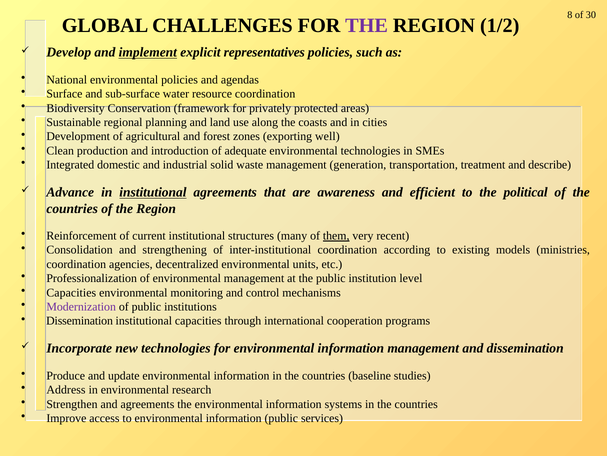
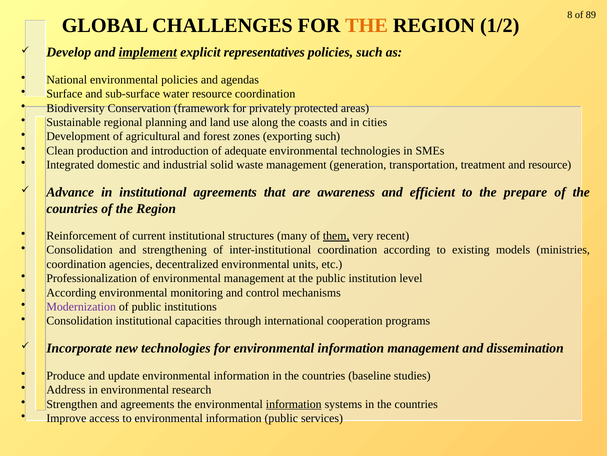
30: 30 -> 89
THE at (367, 25) colour: purple -> orange
exporting well: well -> such
and describe: describe -> resource
institutional at (153, 192) underline: present -> none
political: political -> prepare
Capacities at (71, 292): Capacities -> According
Dissemination at (80, 321): Dissemination -> Consolidation
information at (294, 403) underline: none -> present
